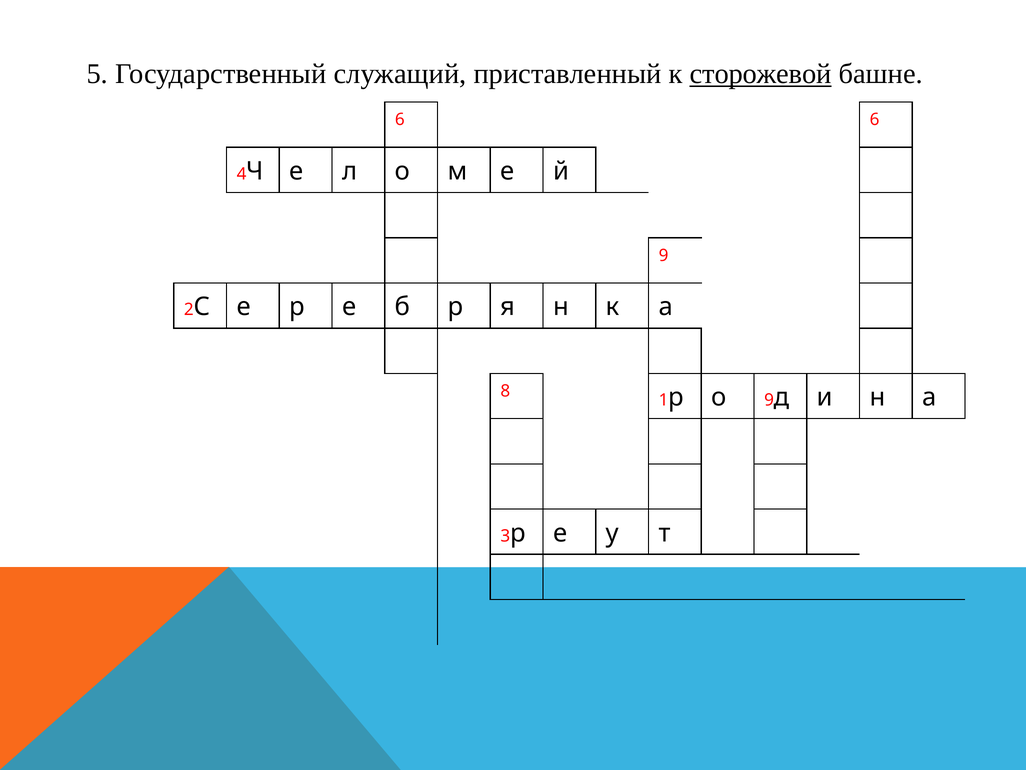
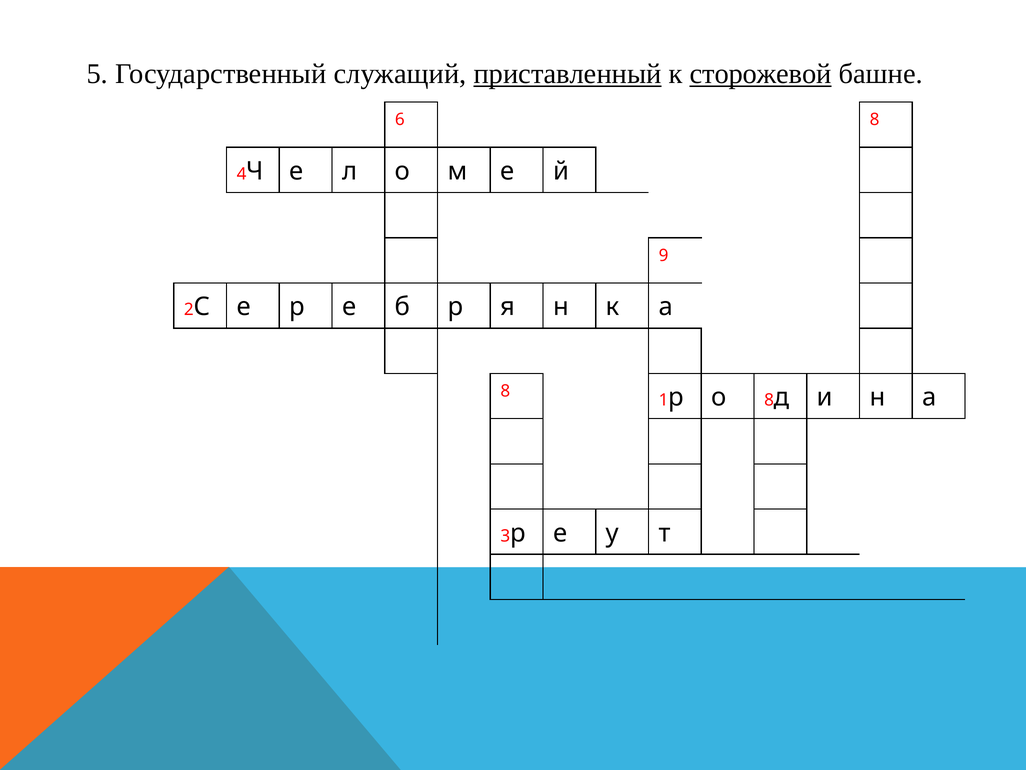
приставленный underline: none -> present
6 6: 6 -> 8
о 9: 9 -> 8
